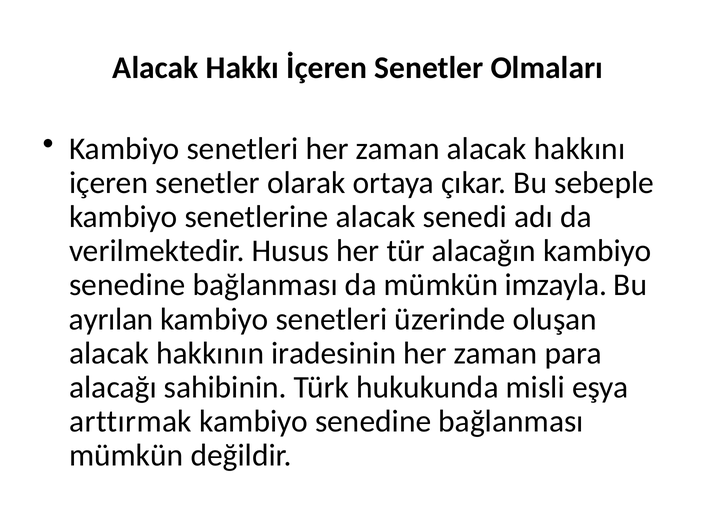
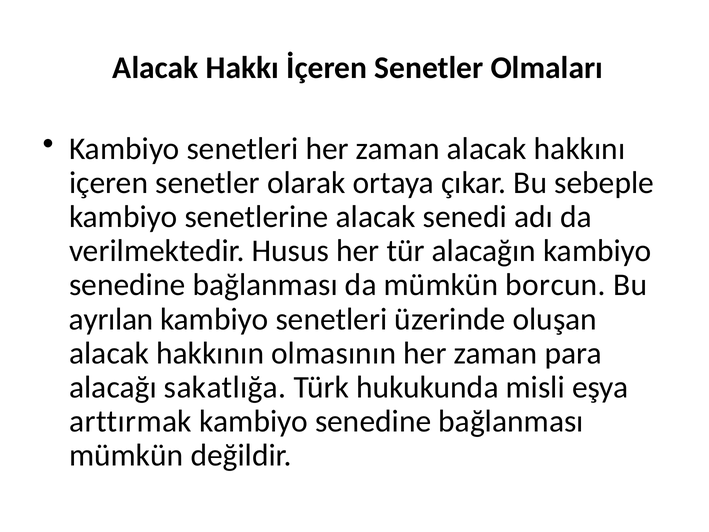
imzayla: imzayla -> borcun
iradesinin: iradesinin -> olmasının
sahibinin: sahibinin -> sakatlığa
